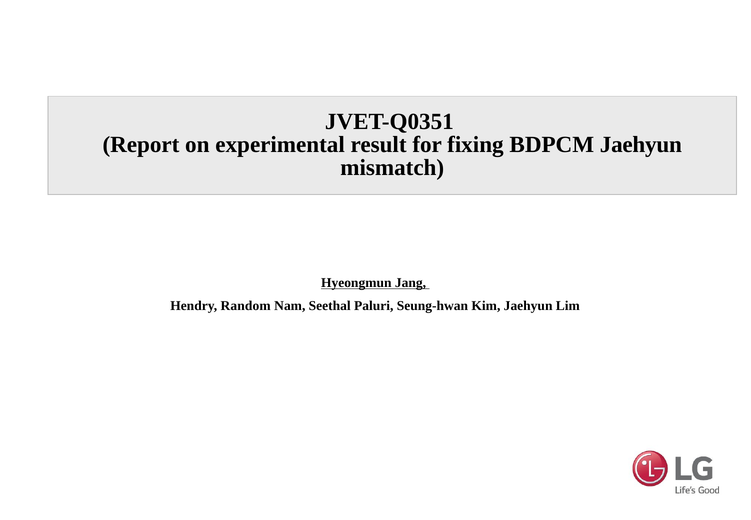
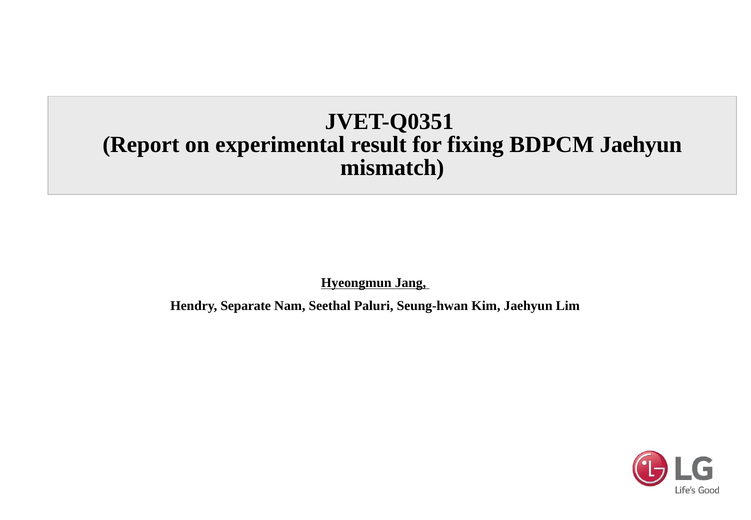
Random: Random -> Separate
